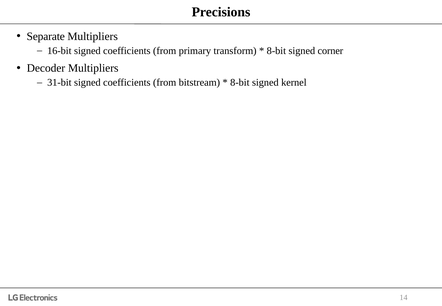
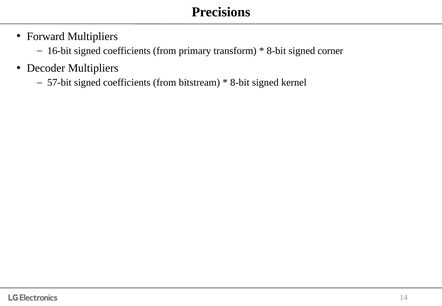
Separate: Separate -> Forward
31-bit: 31-bit -> 57-bit
